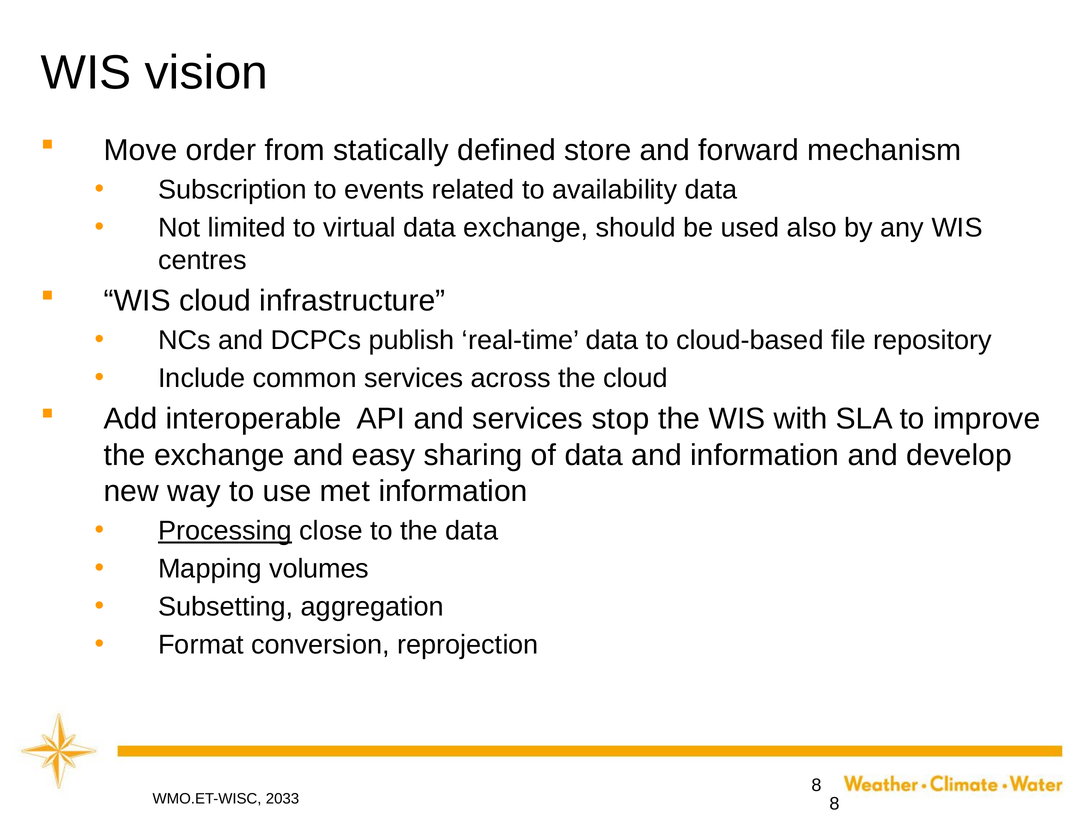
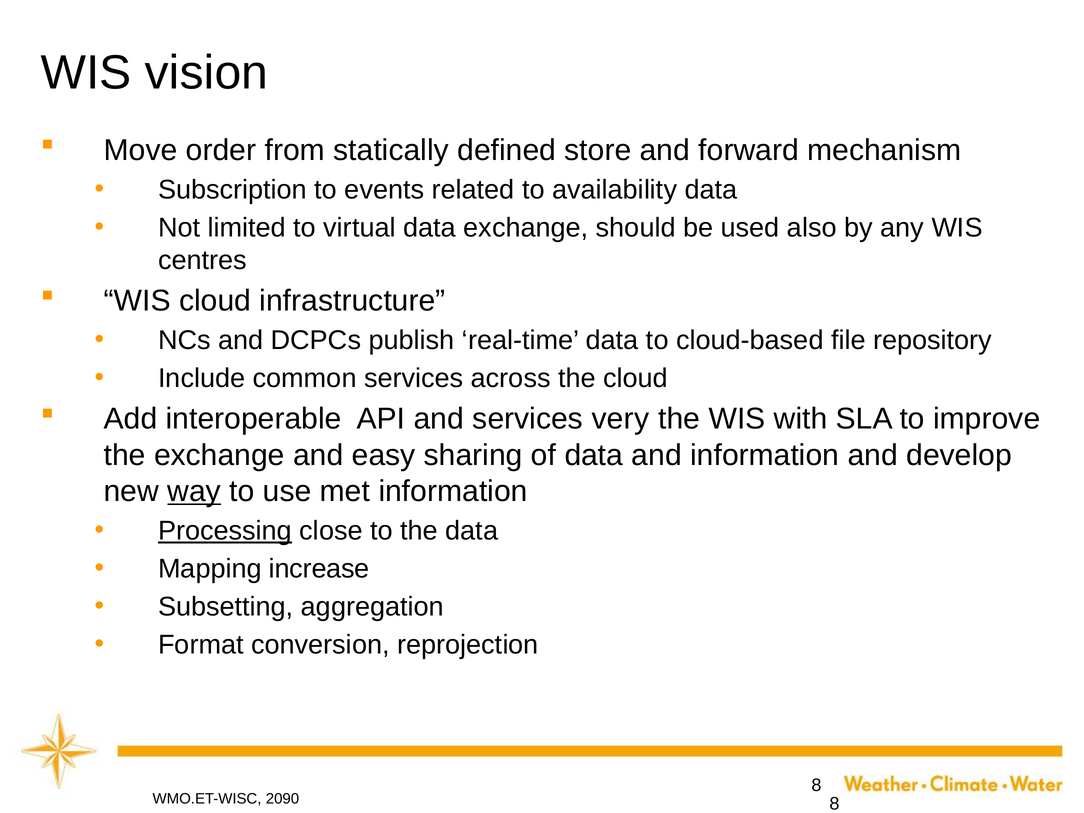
stop: stop -> very
way underline: none -> present
volumes: volumes -> increase
2033: 2033 -> 2090
